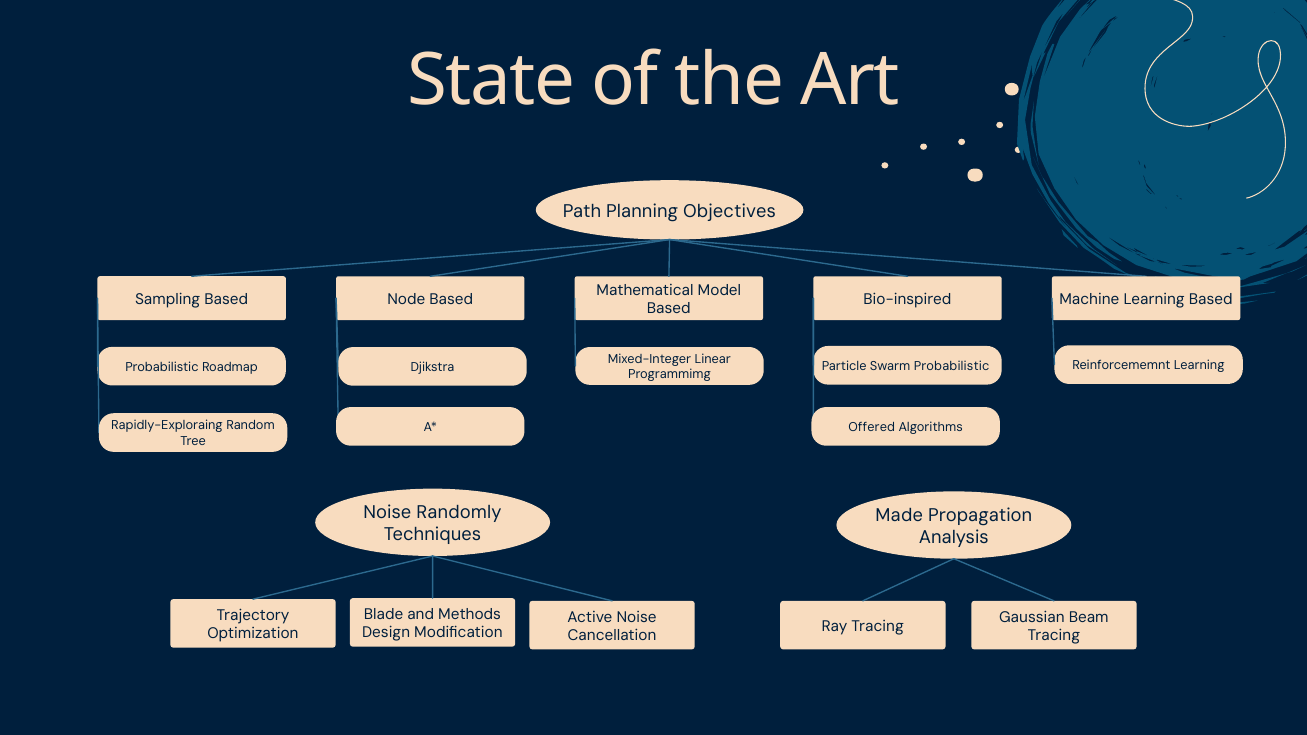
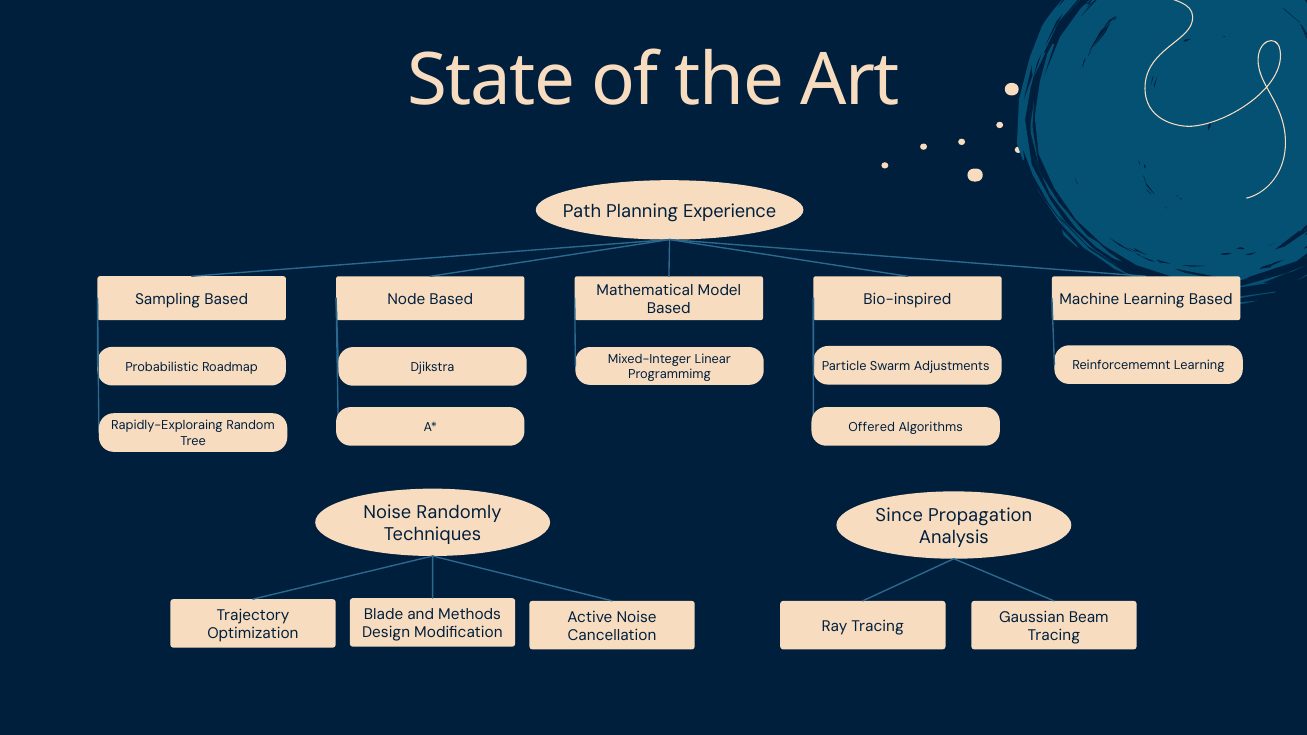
Objectives: Objectives -> Experience
Swarm Probabilistic: Probabilistic -> Adjustments
Made: Made -> Since
